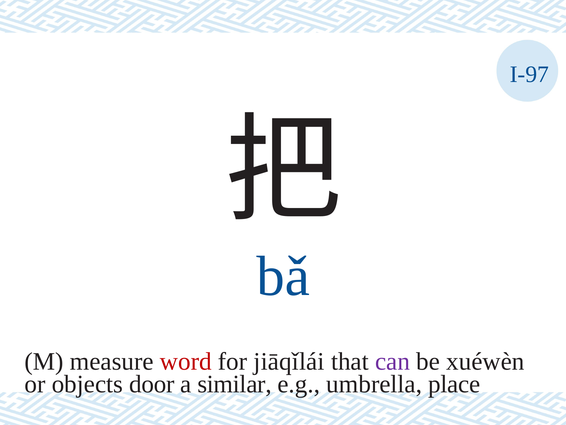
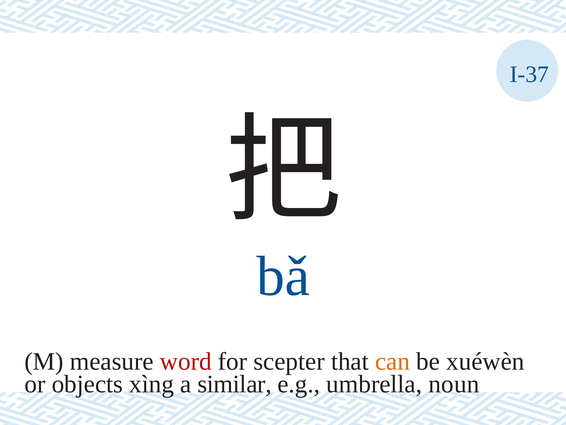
I-97: I-97 -> I-37
jiāqǐlái: jiāqǐlái -> scepter
can colour: purple -> orange
door: door -> xìng
place: place -> noun
